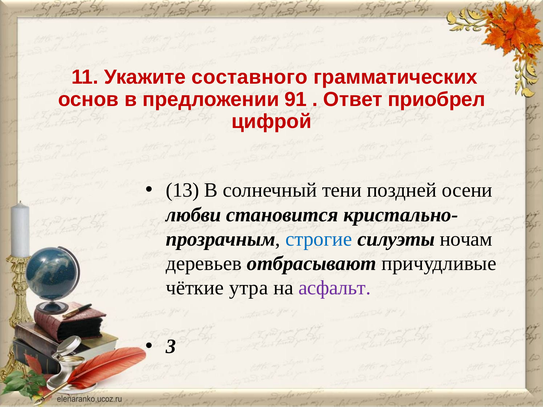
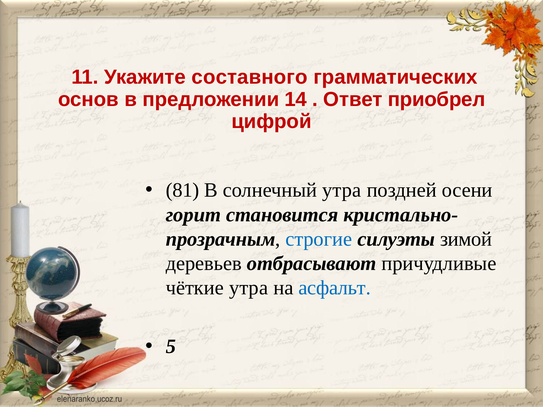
91: 91 -> 14
13: 13 -> 81
солнечный тени: тени -> утра
любви: любви -> горит
ночам: ночам -> зимой
асфальт colour: purple -> blue
3: 3 -> 5
